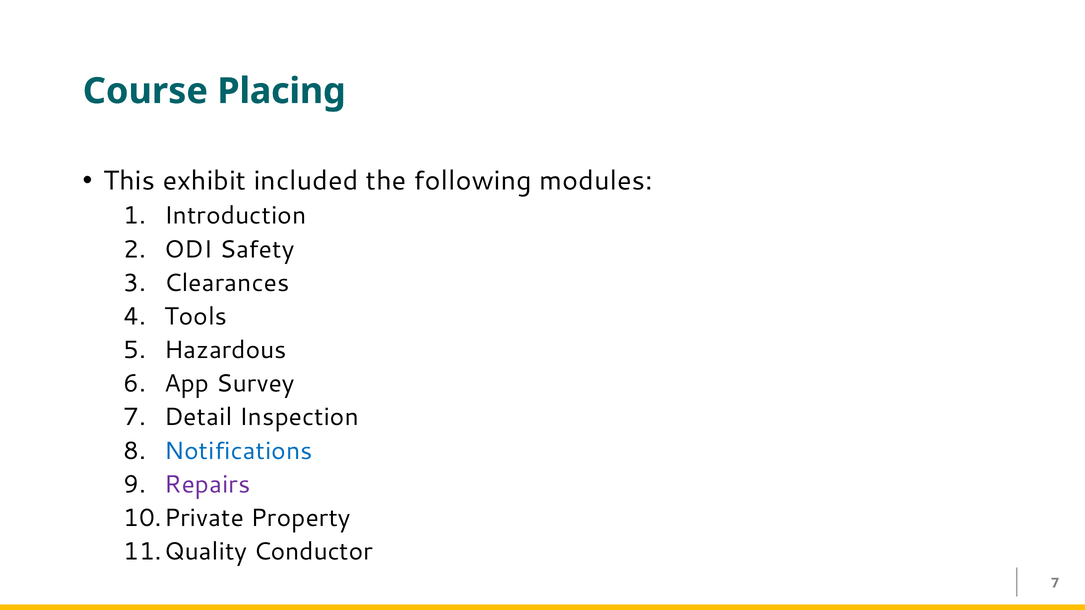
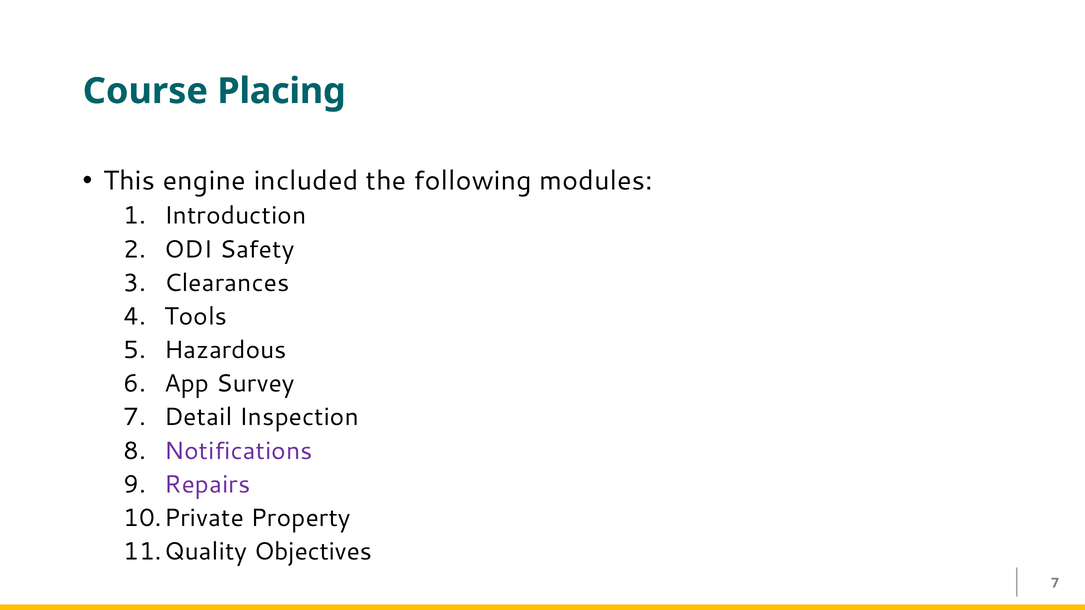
exhibit: exhibit -> engine
Notifications colour: blue -> purple
Conductor: Conductor -> Objectives
